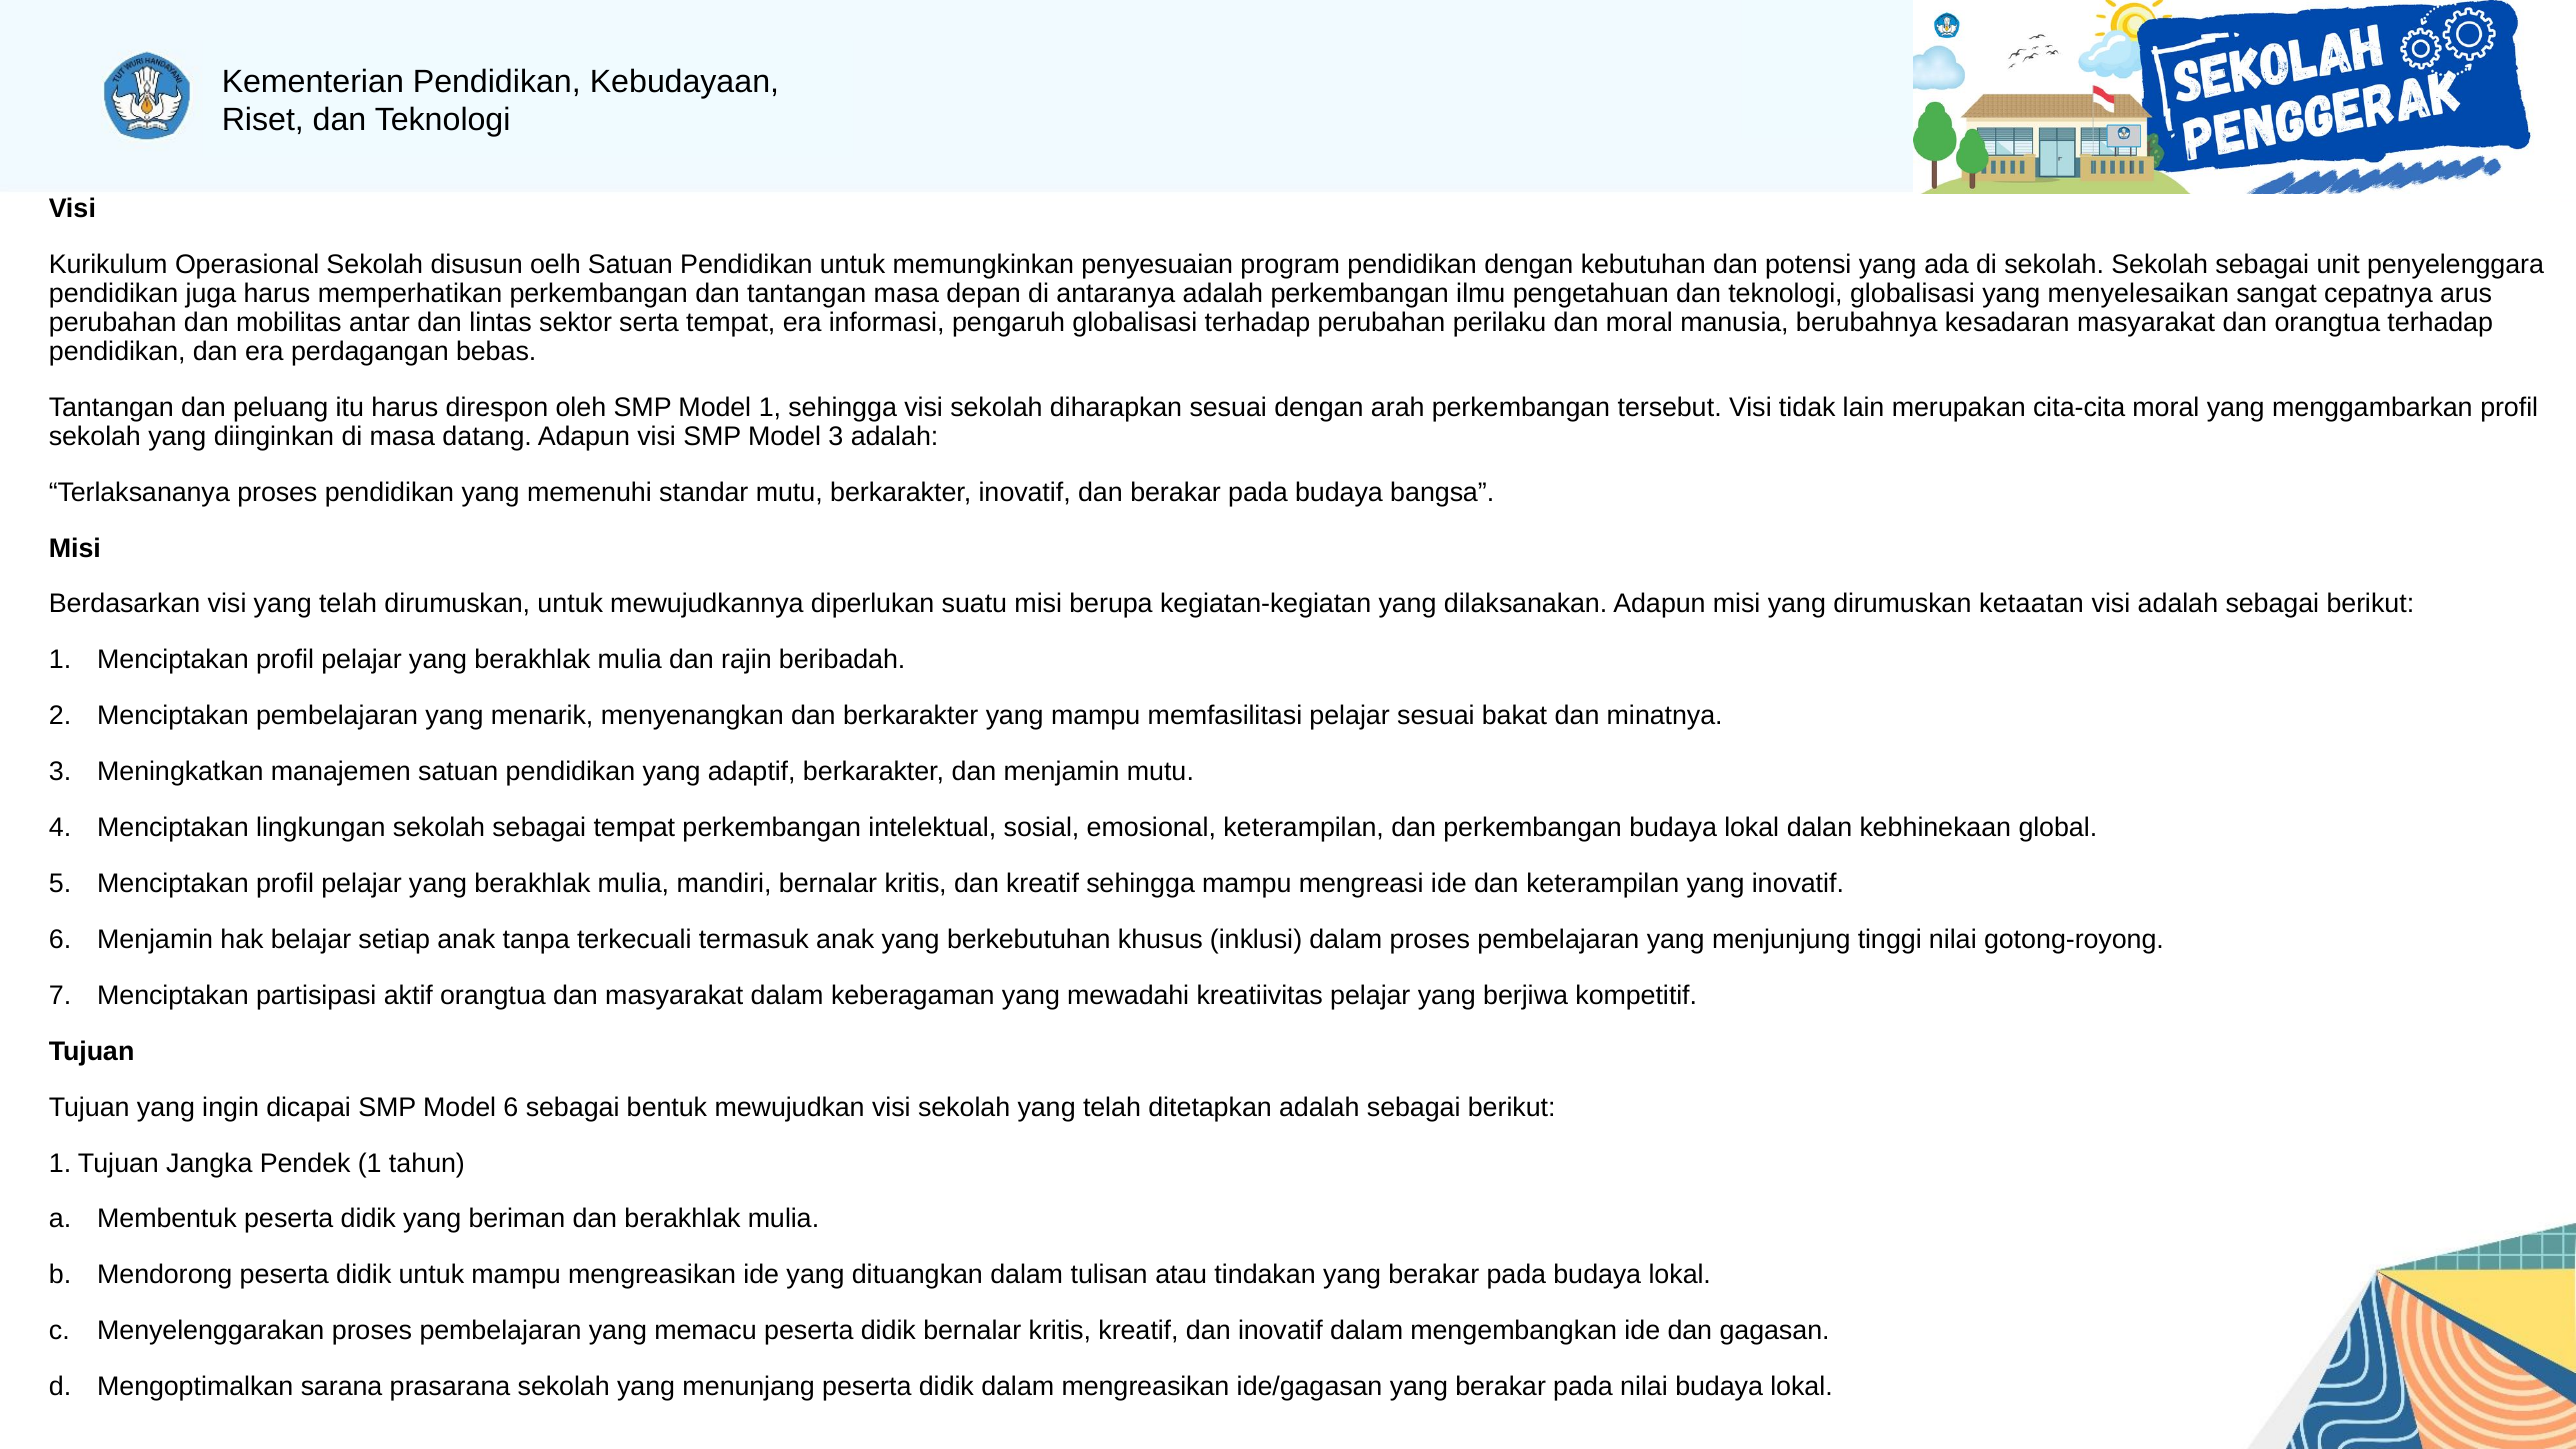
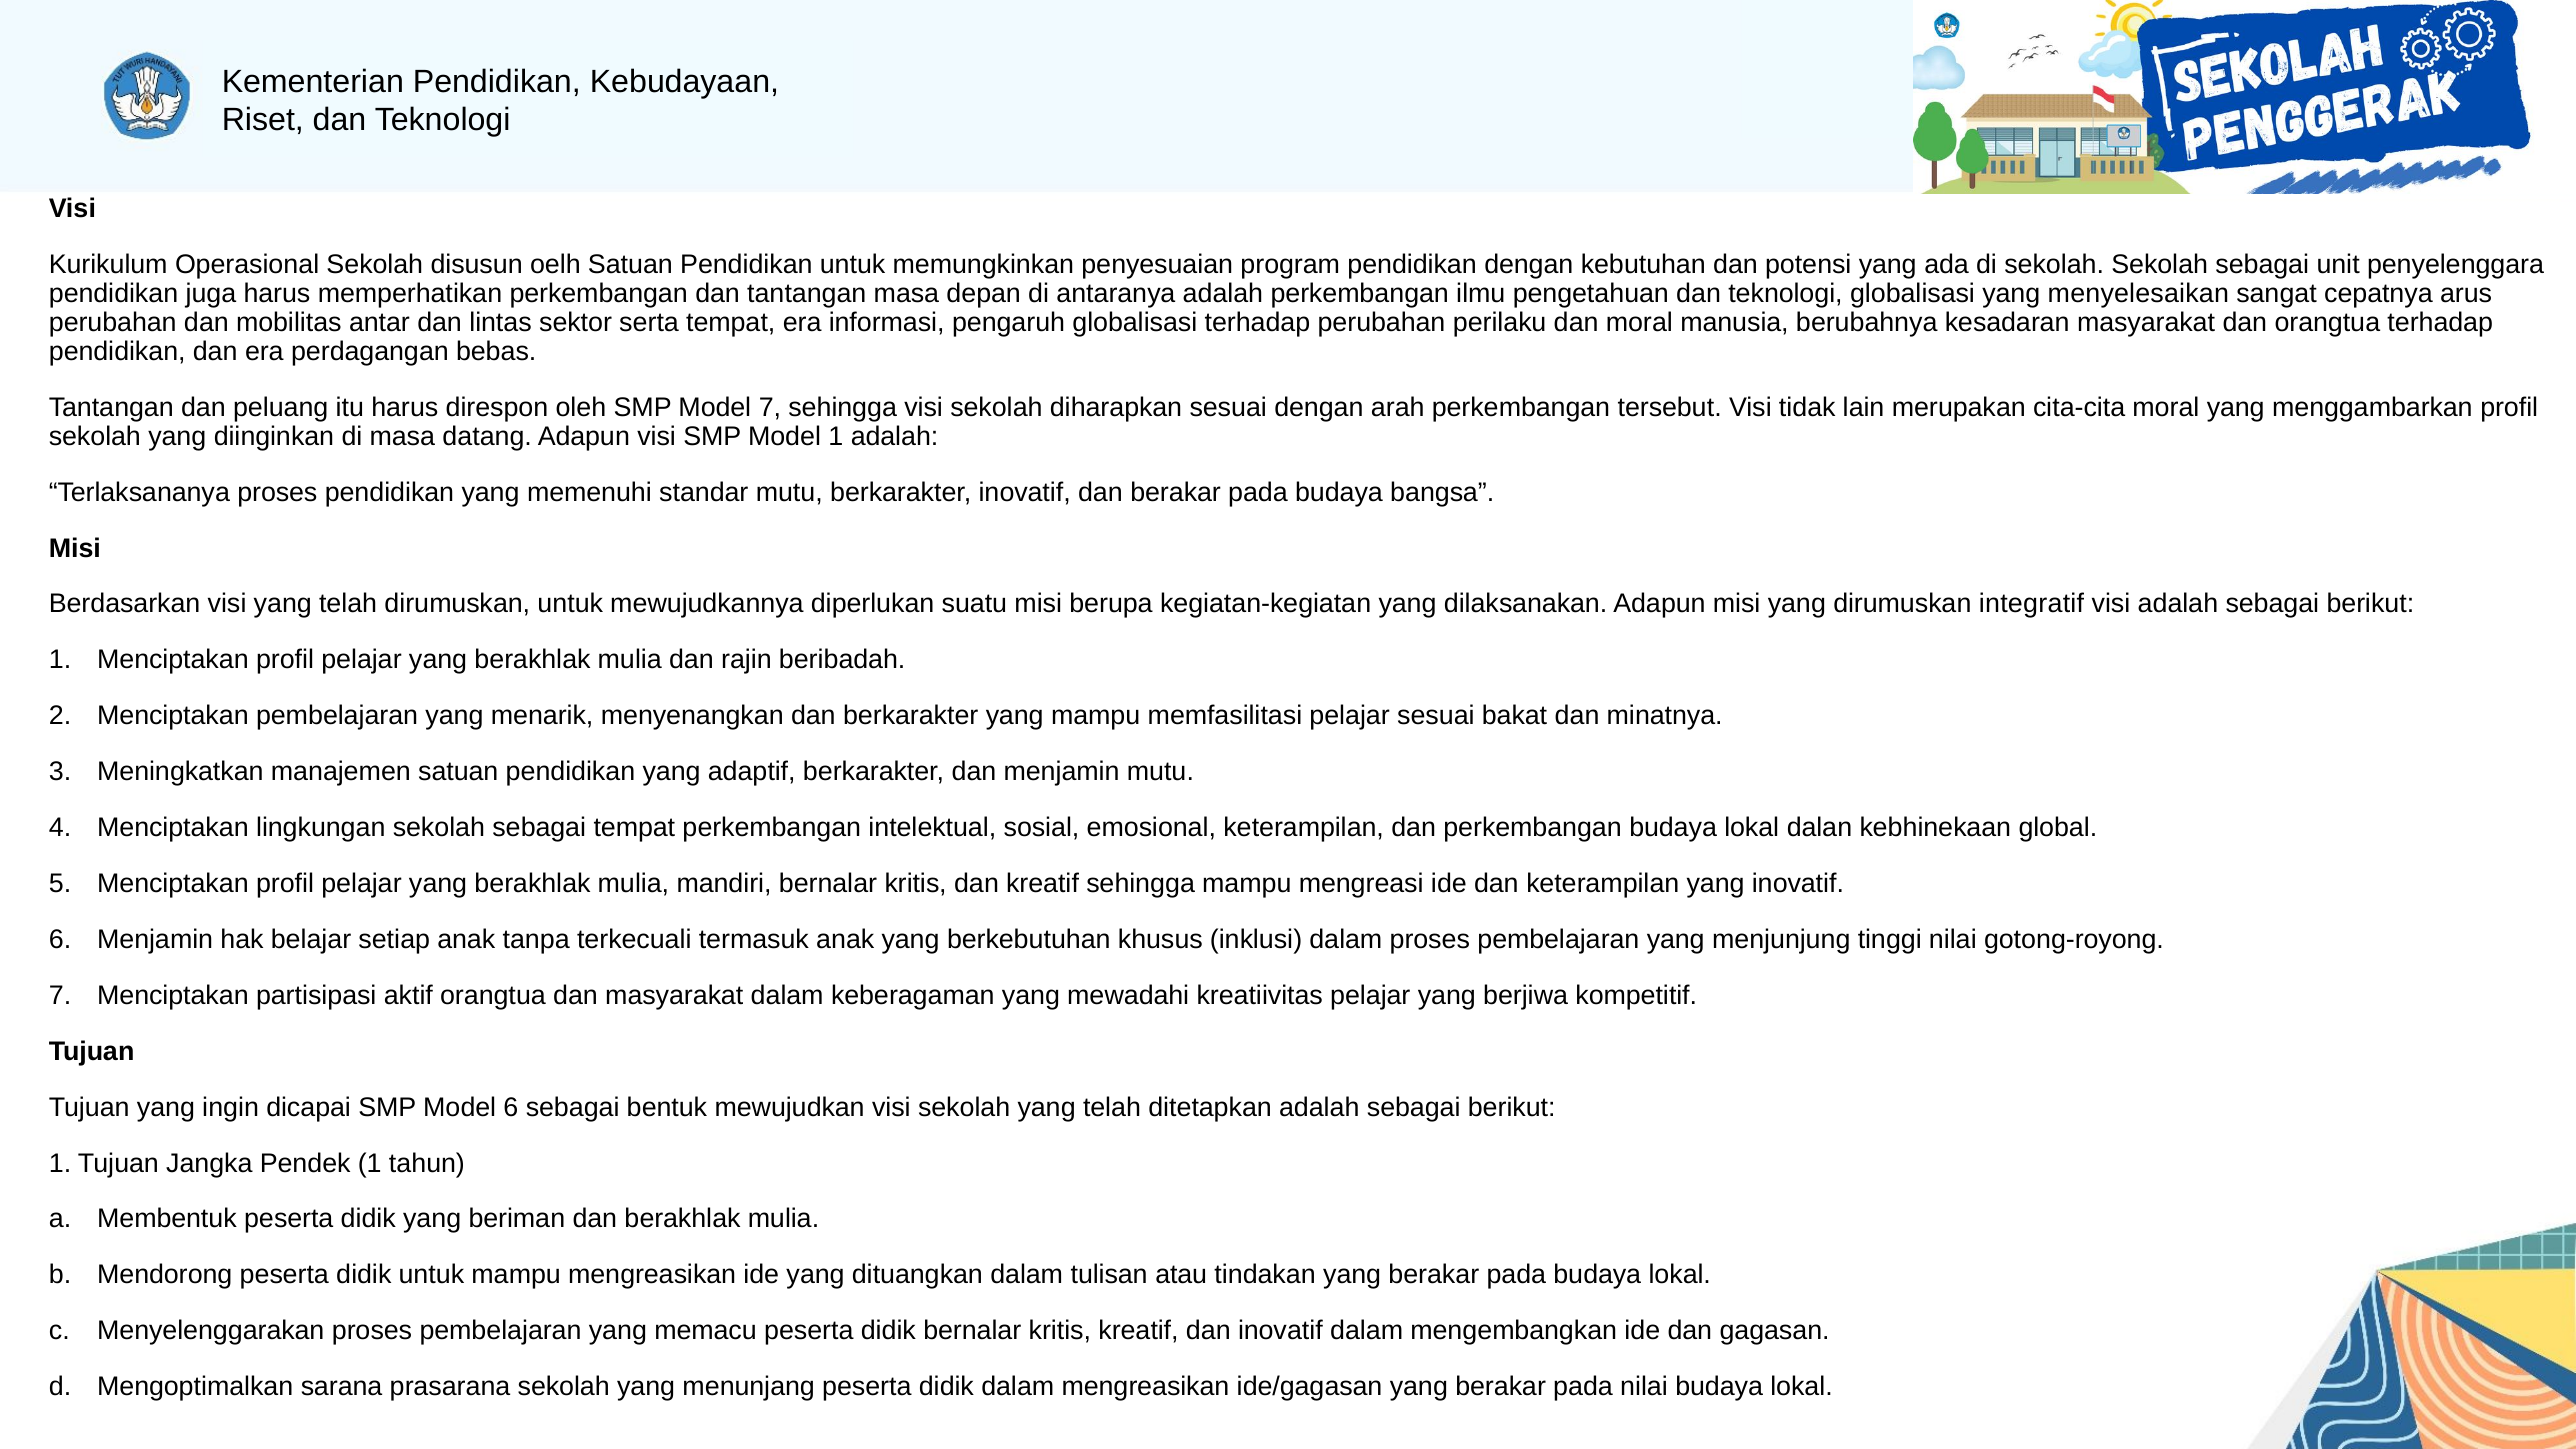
Model 1: 1 -> 7
Model 3: 3 -> 1
ketaatan: ketaatan -> integratif
